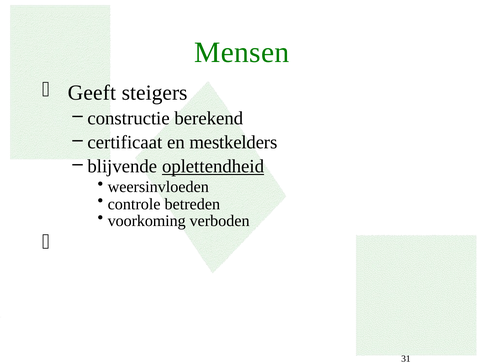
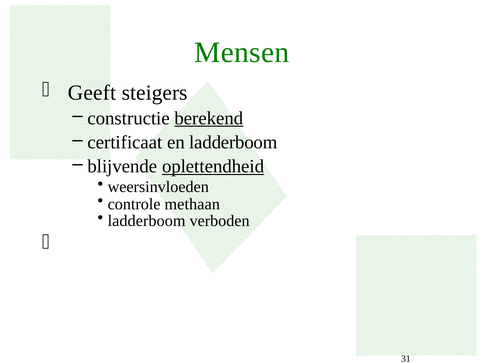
berekend underline: none -> present
en mestkelders: mestkelders -> ladderboom
betreden: betreden -> methaan
voorkoming at (147, 221): voorkoming -> ladderboom
